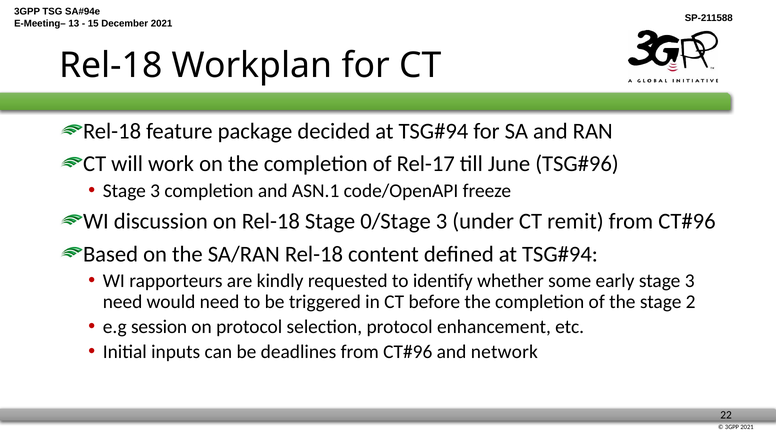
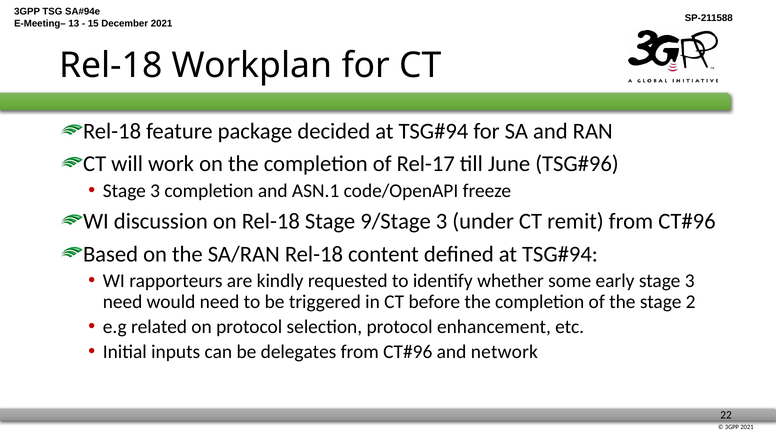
0/Stage: 0/Stage -> 9/Stage
session: session -> related
deadlines: deadlines -> delegates
